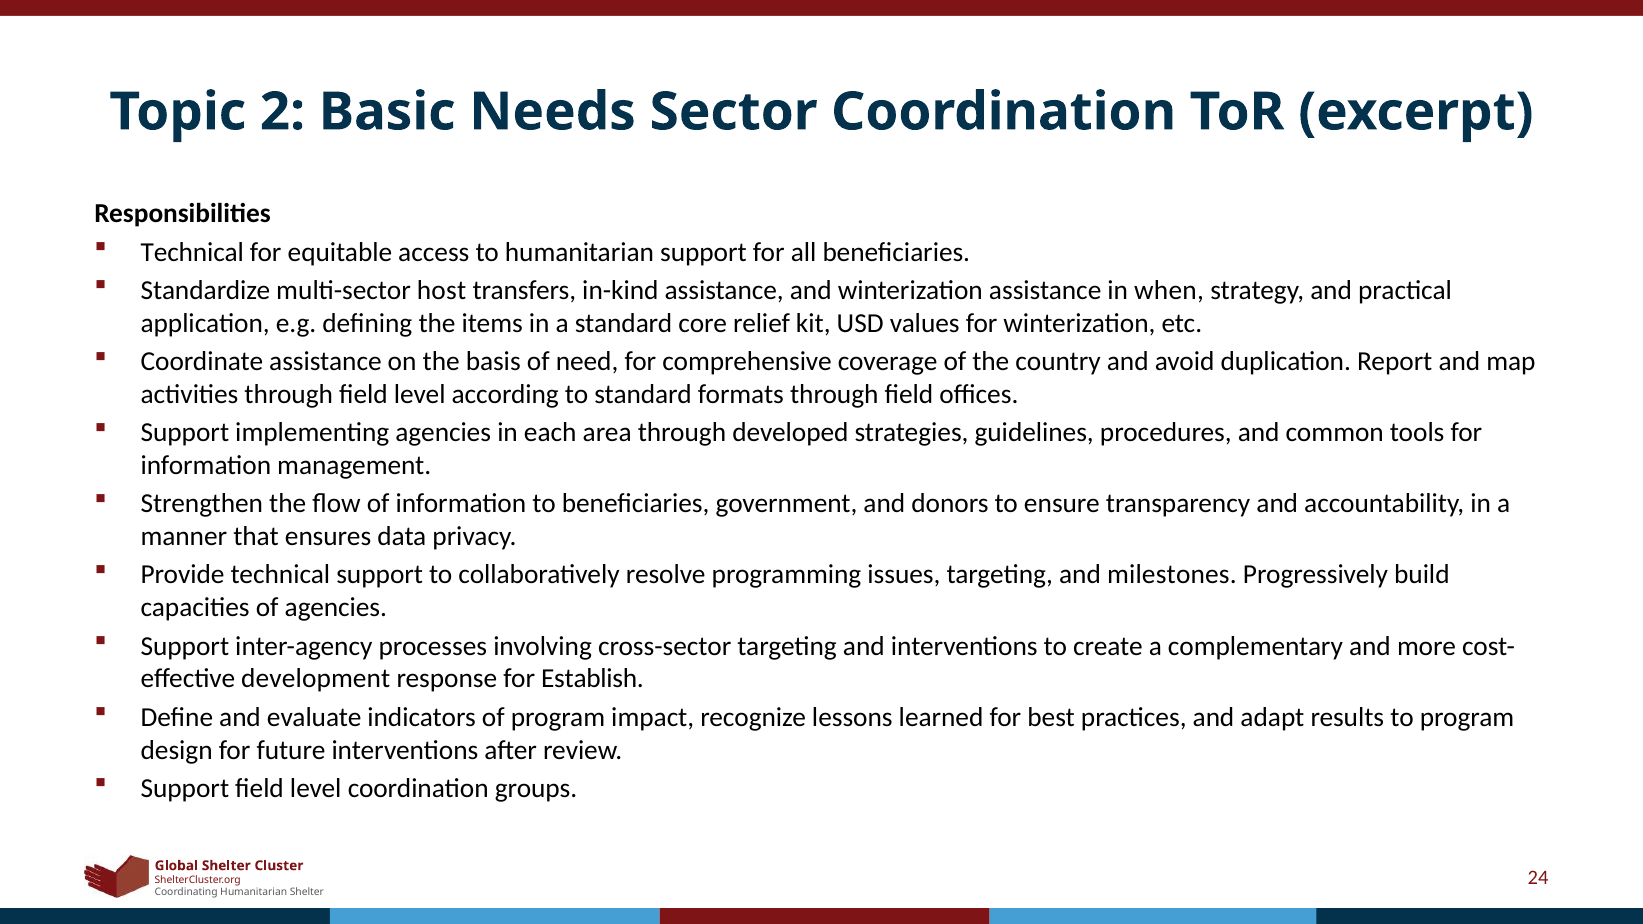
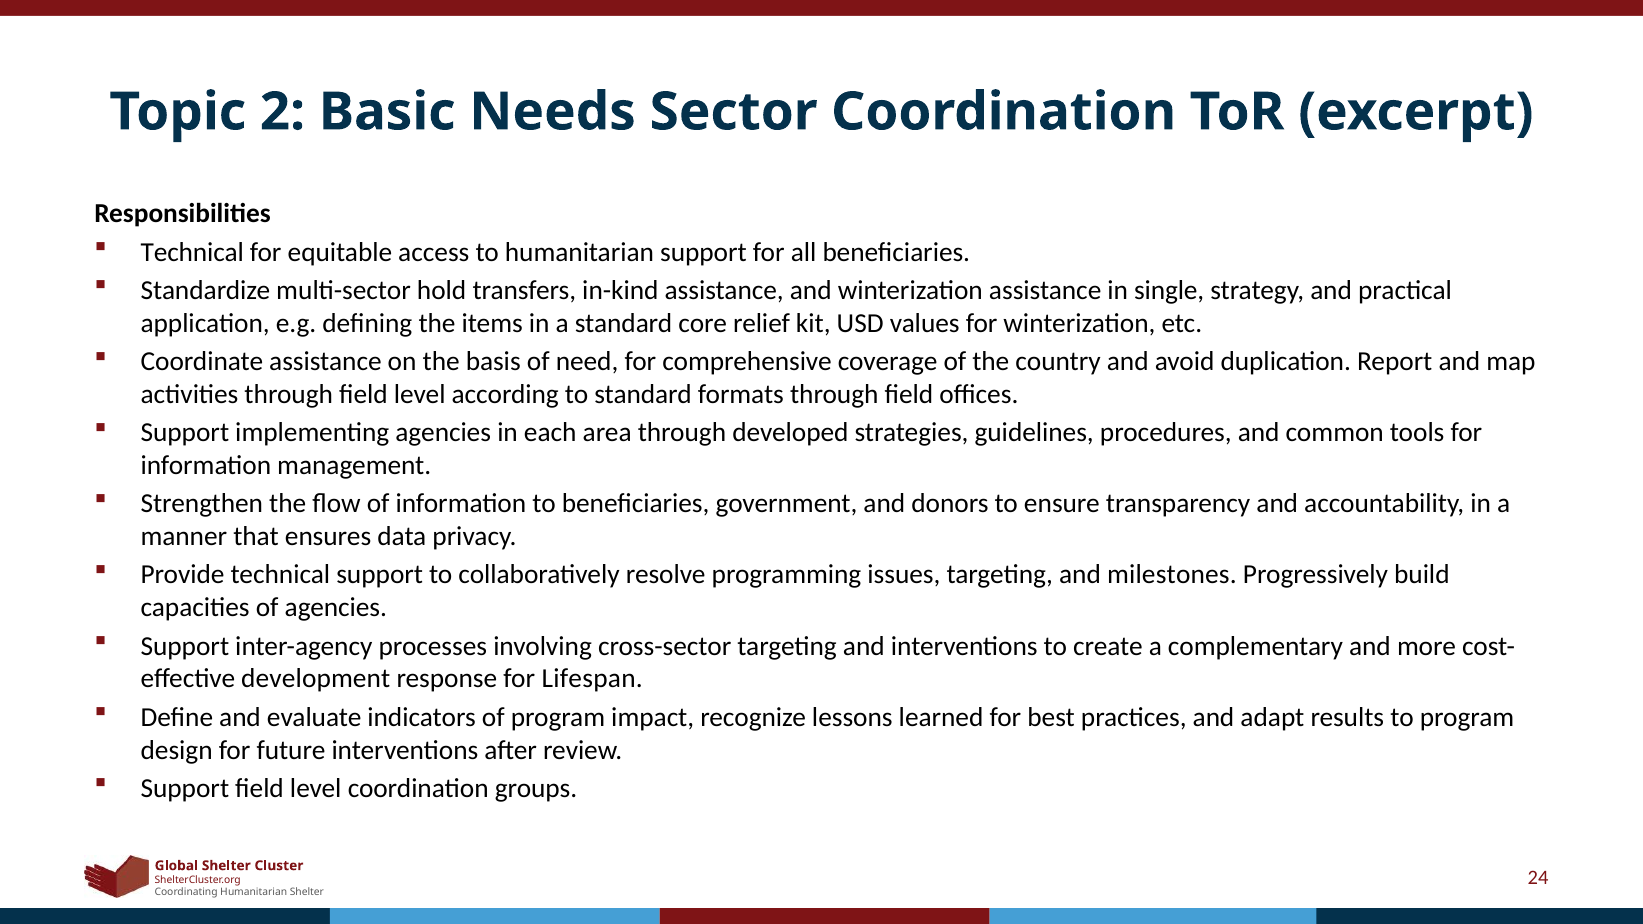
host: host -> hold
when: when -> single
Establish: Establish -> Lifespan
